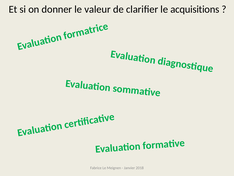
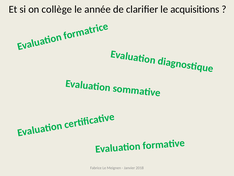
donner: donner -> collège
valeur: valeur -> année
